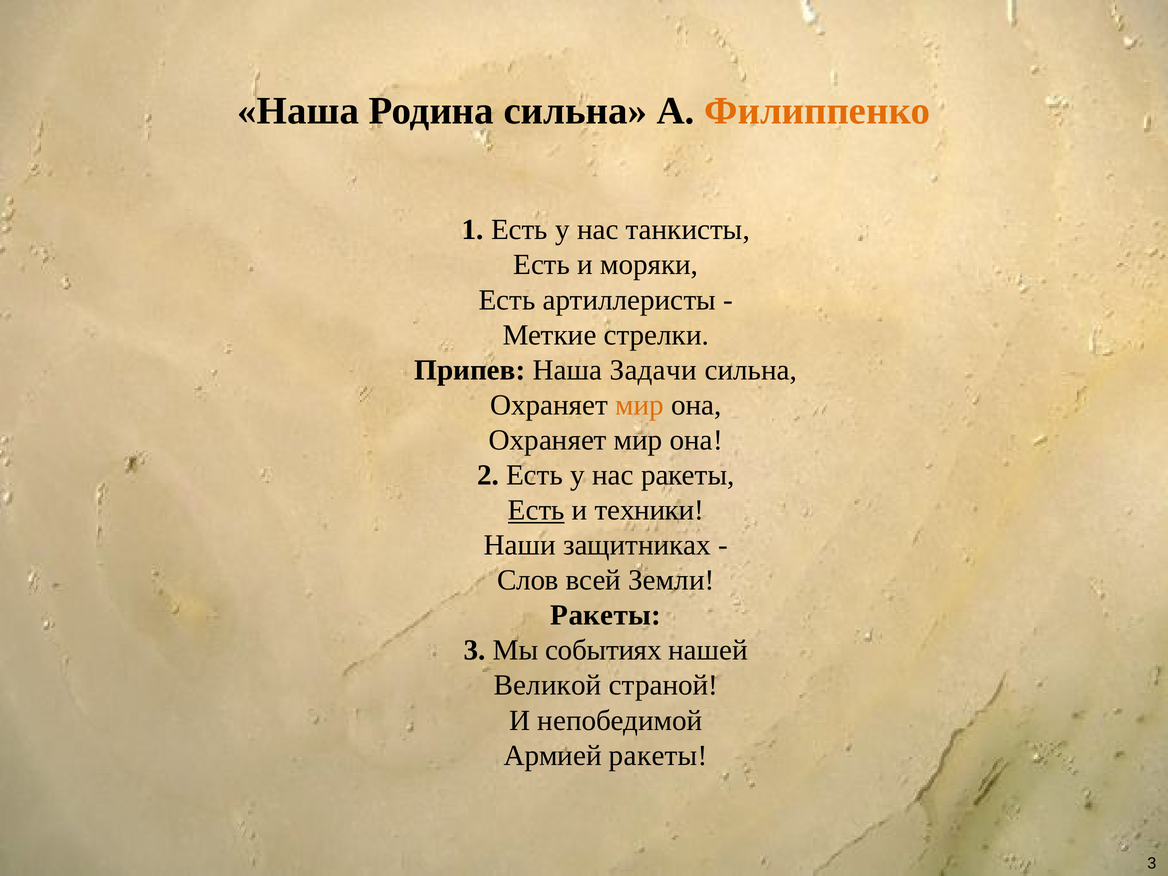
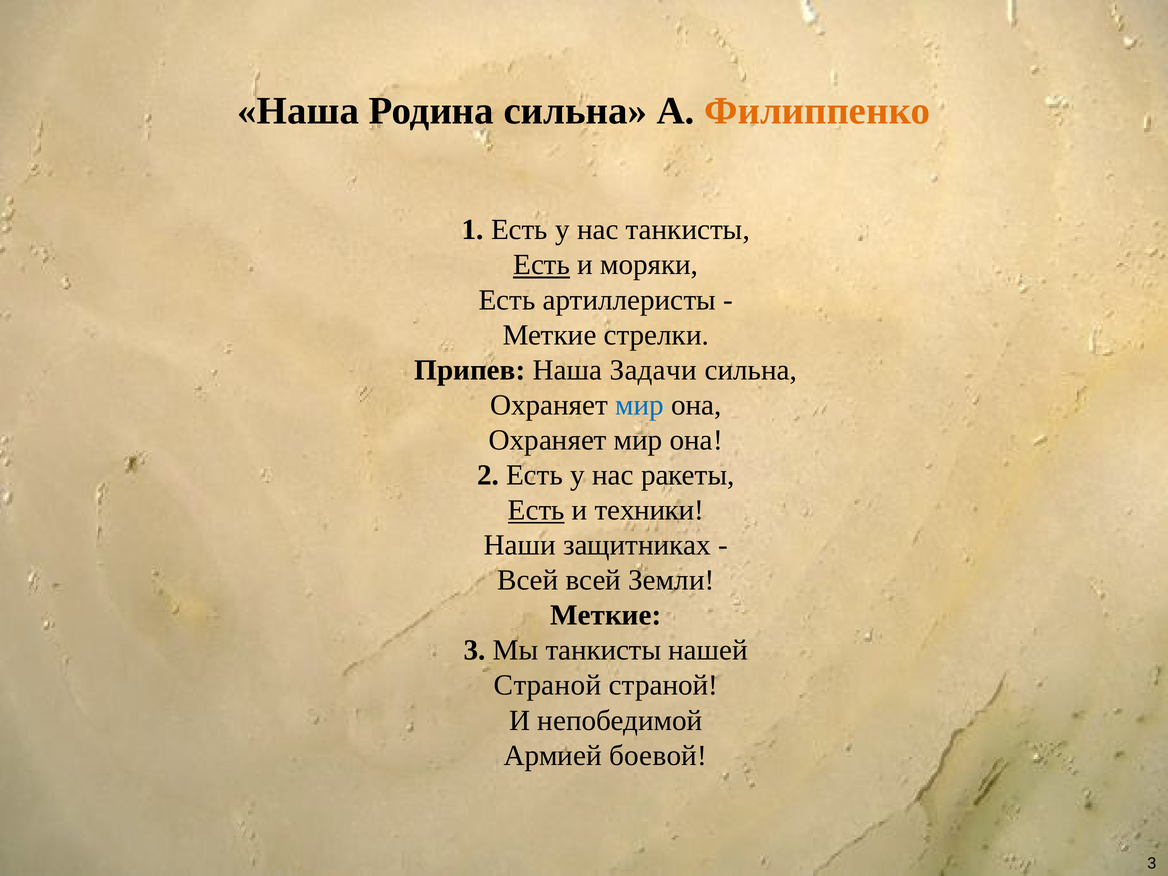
Есть at (542, 265) underline: none -> present
мир at (639, 405) colour: orange -> blue
Слов at (528, 580): Слов -> Всей
Ракеты at (606, 615): Ракеты -> Меткие
Мы событиях: событиях -> танкисты
Великой at (548, 685): Великой -> Страной
Армией ракеты: ракеты -> боевой
